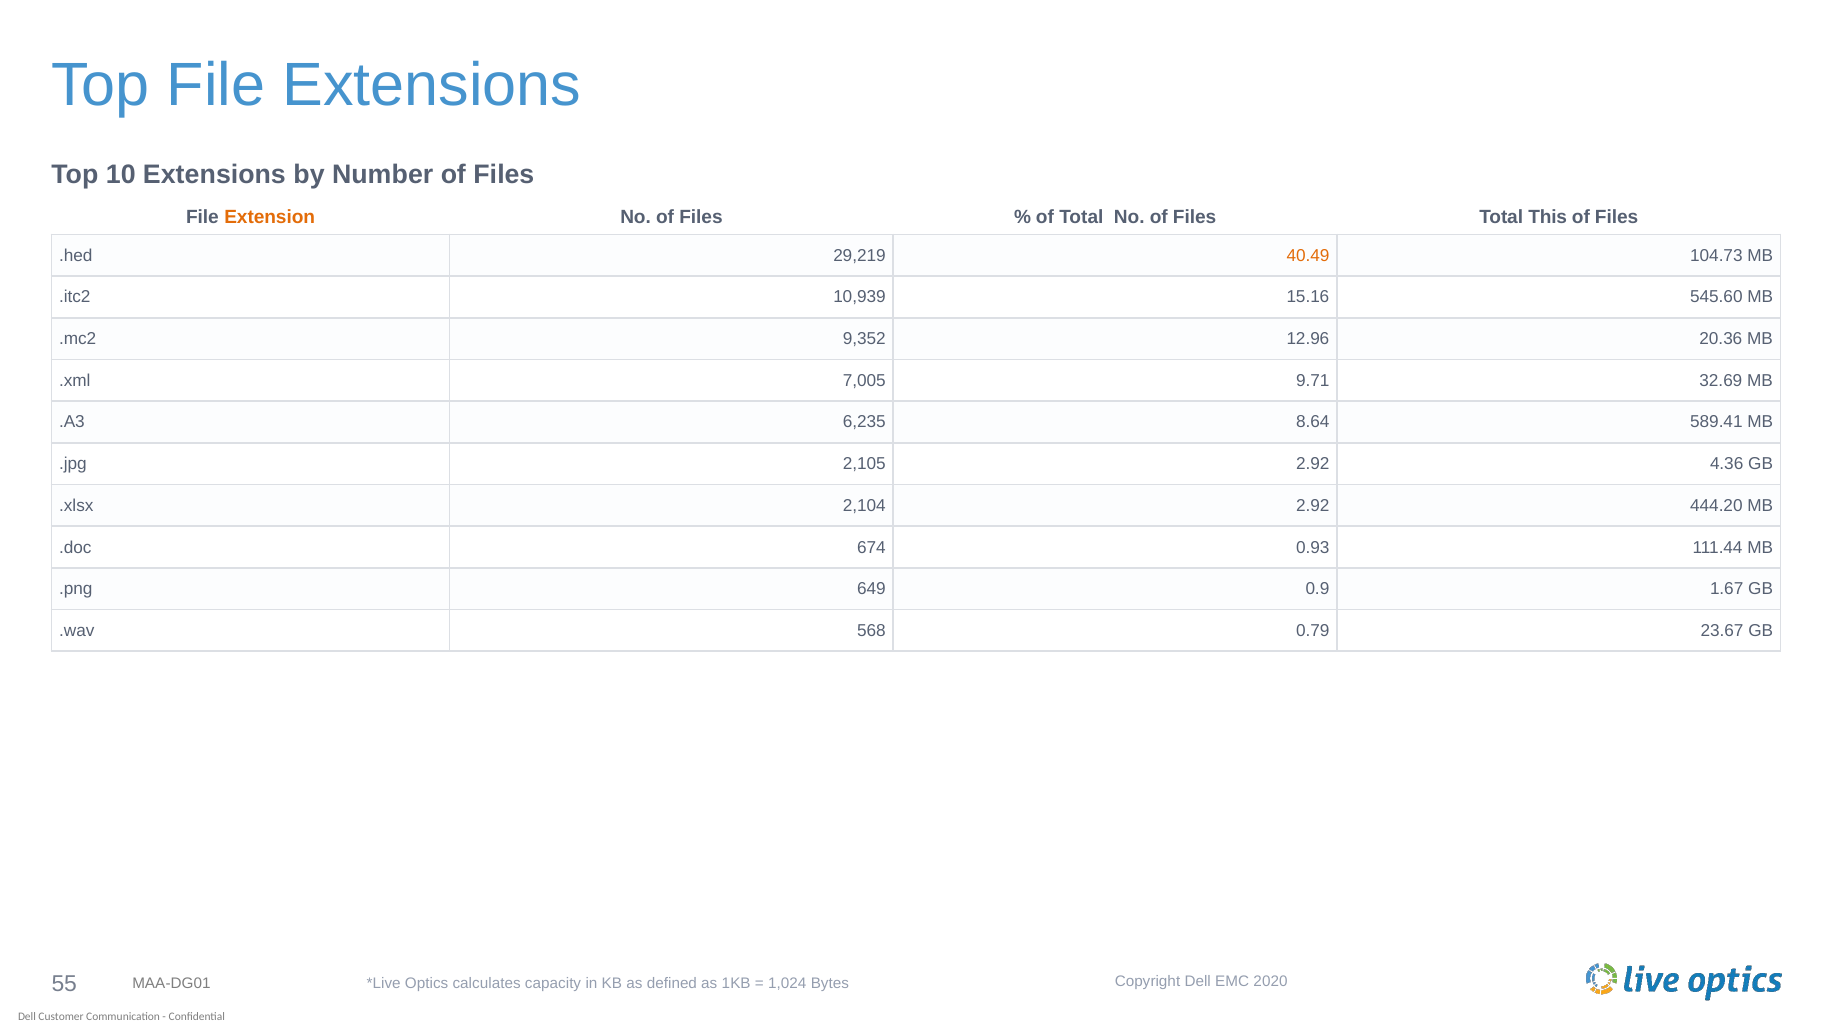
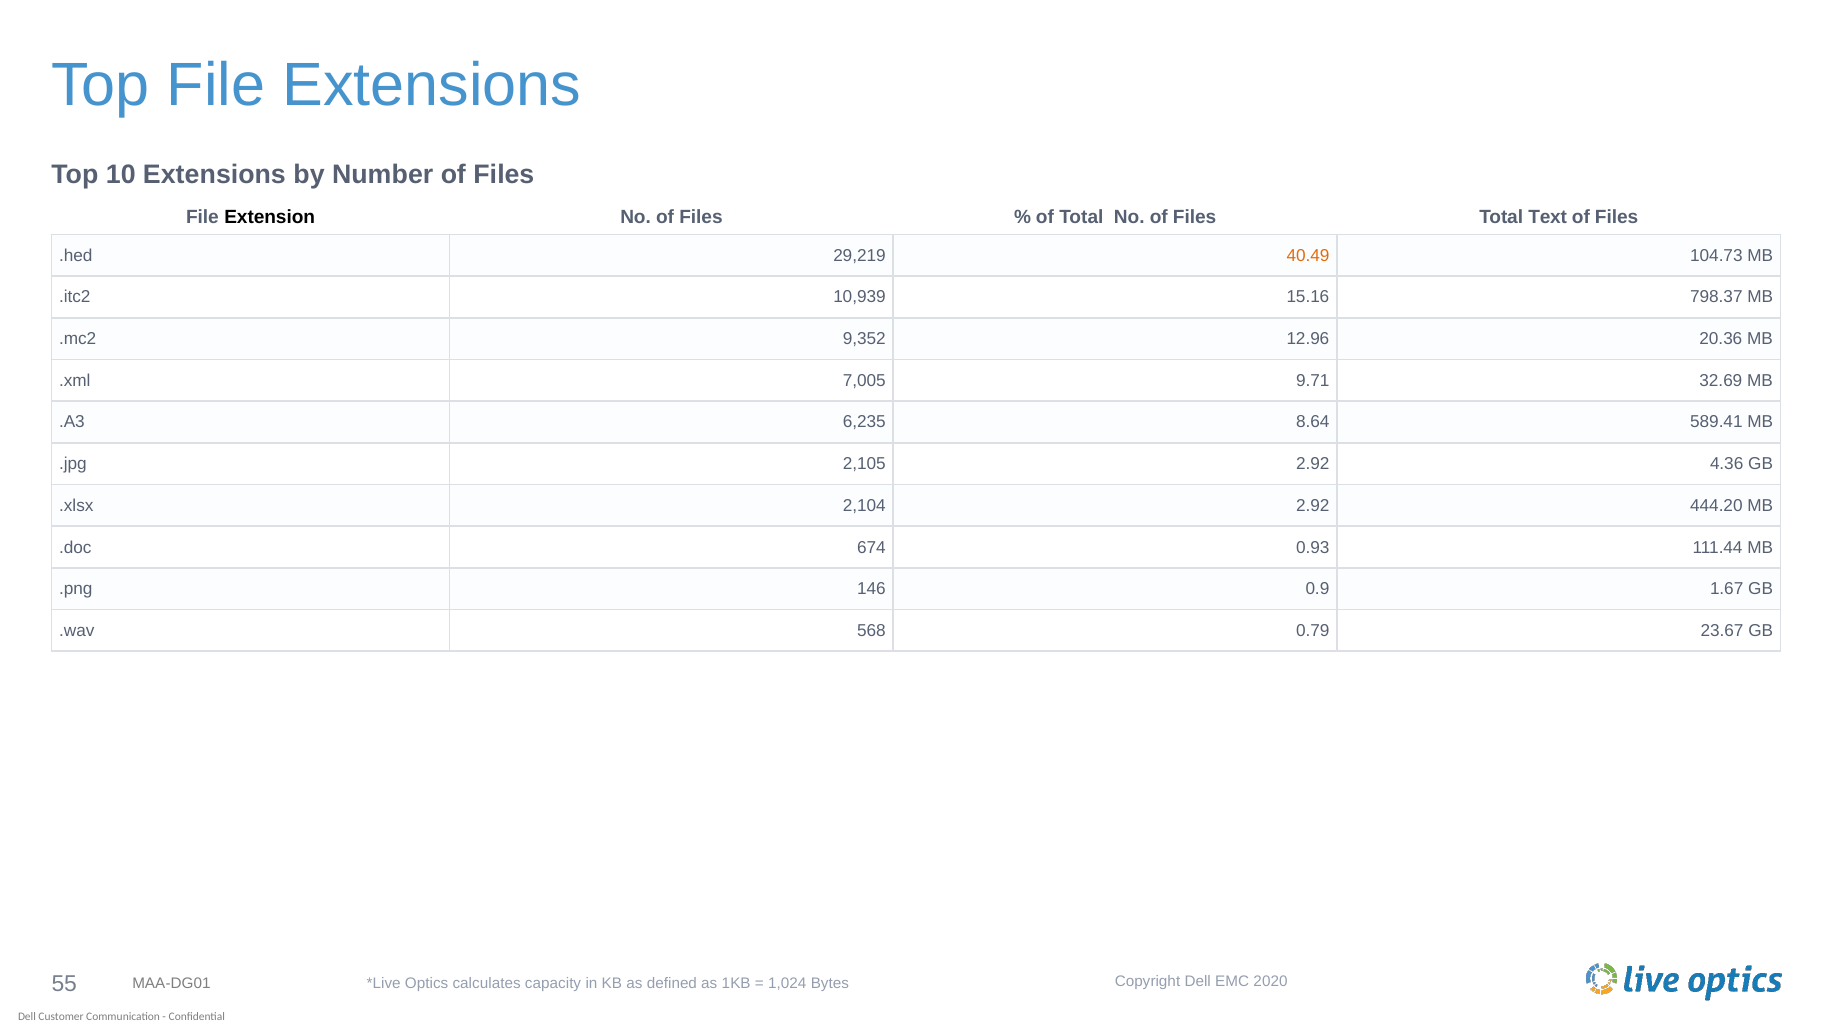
Extension colour: orange -> black
This: This -> Text
545.60: 545.60 -> 798.37
649: 649 -> 146
